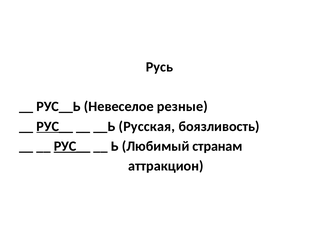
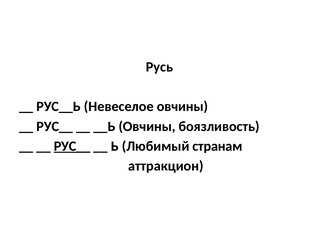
Невеселое резные: резные -> овчины
РУС__ at (55, 126) underline: present -> none
__Ь Русская: Русская -> Овчины
